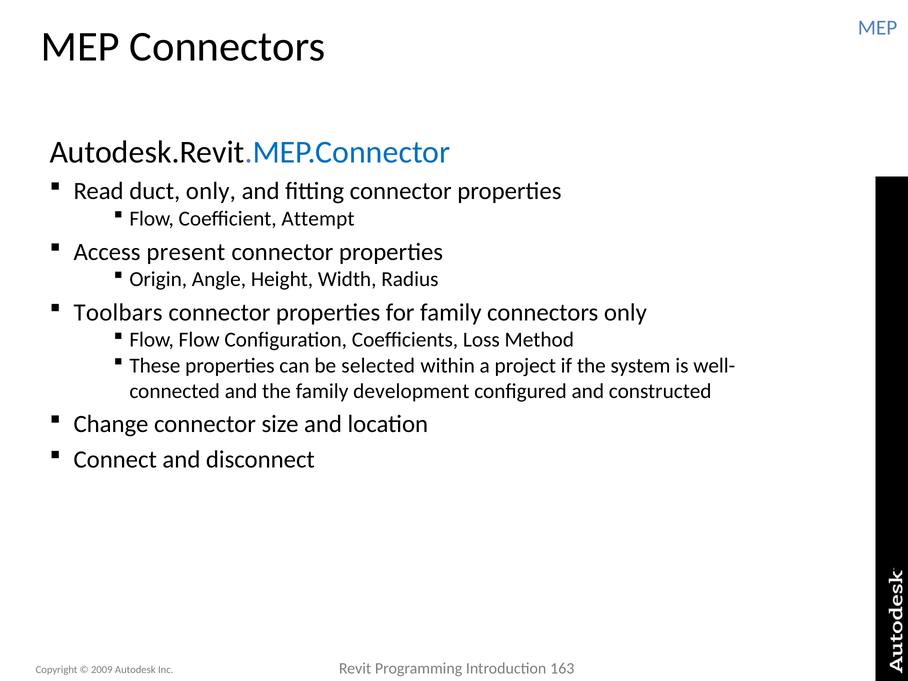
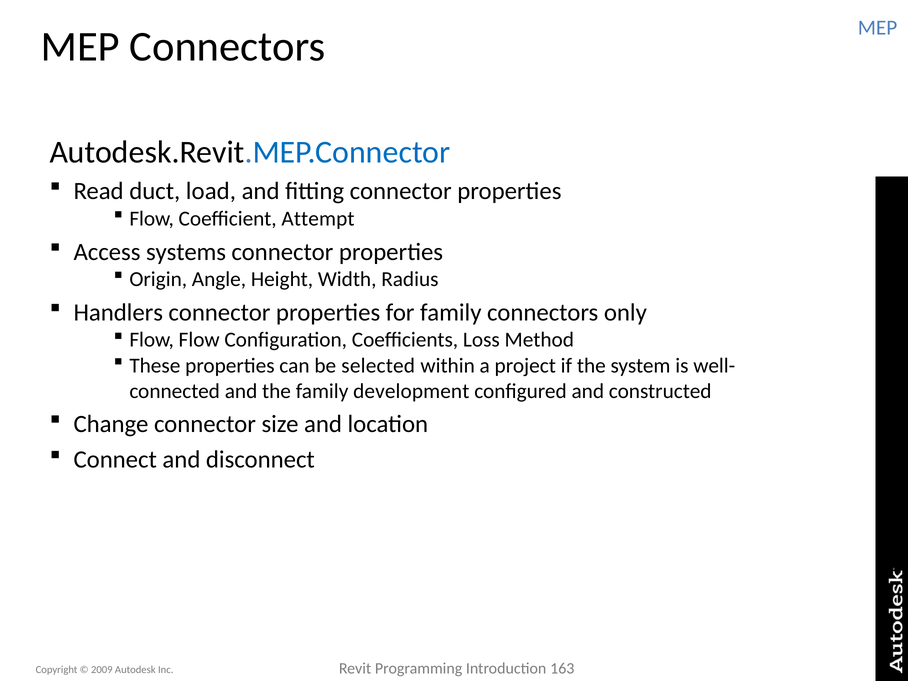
duct only: only -> load
present: present -> systems
Toolbars: Toolbars -> Handlers
